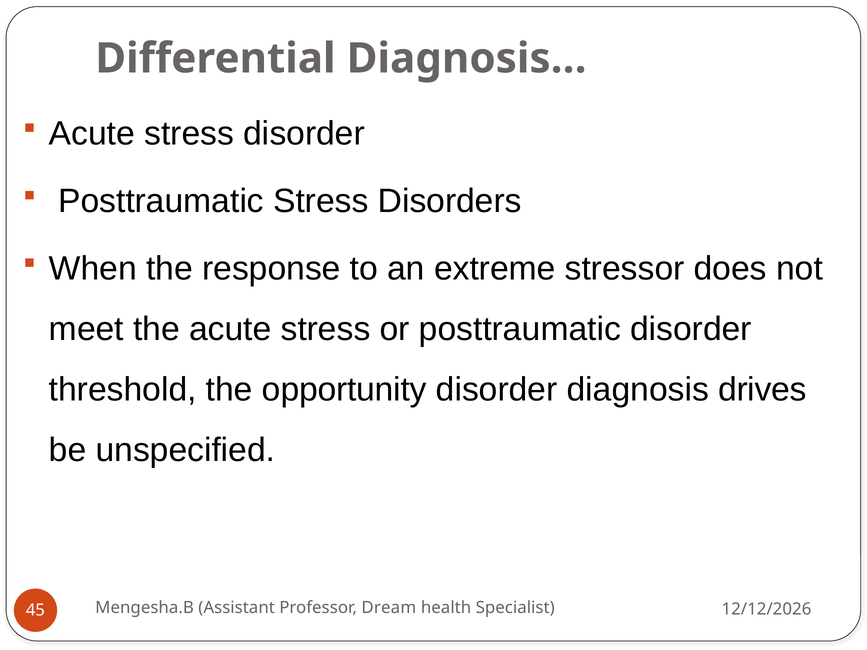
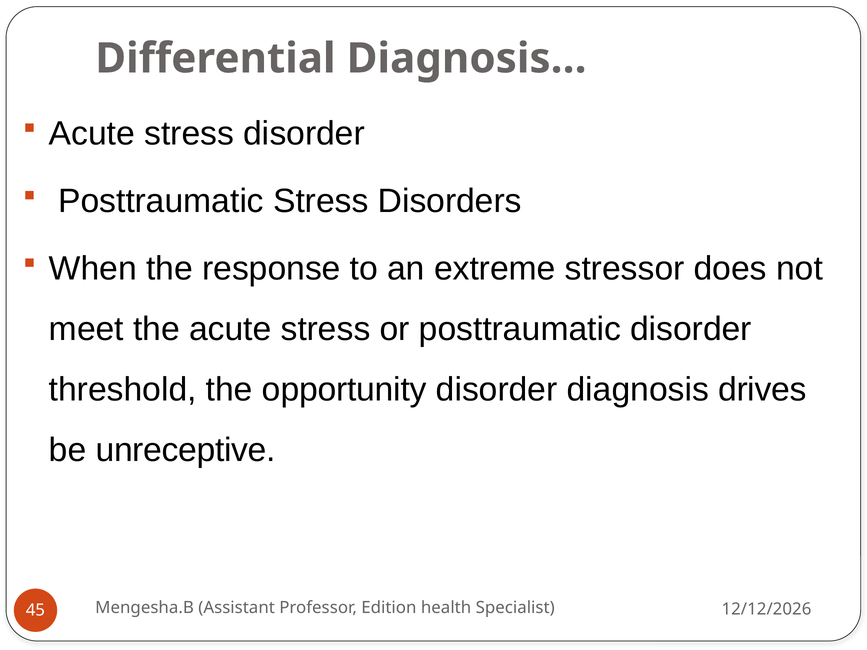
unspecified: unspecified -> unreceptive
Dream: Dream -> Edition
